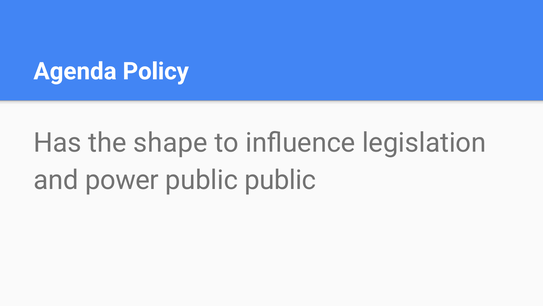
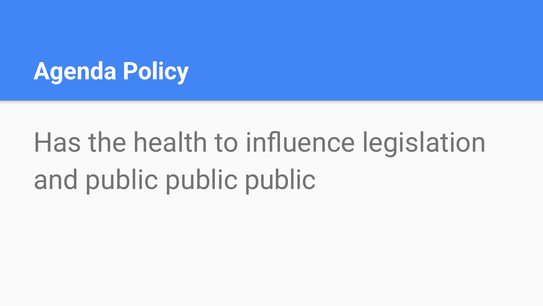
shape: shape -> health
and power: power -> public
